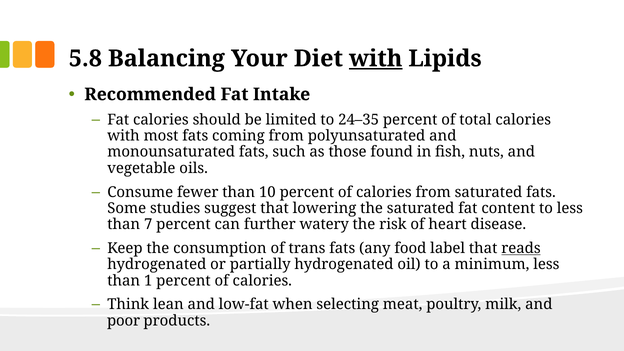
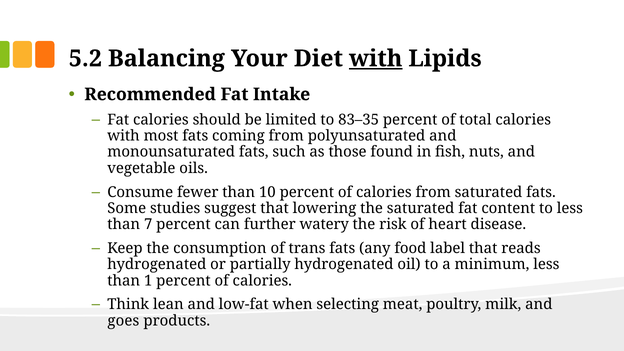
5.8: 5.8 -> 5.2
24–35: 24–35 -> 83–35
reads underline: present -> none
poor: poor -> goes
